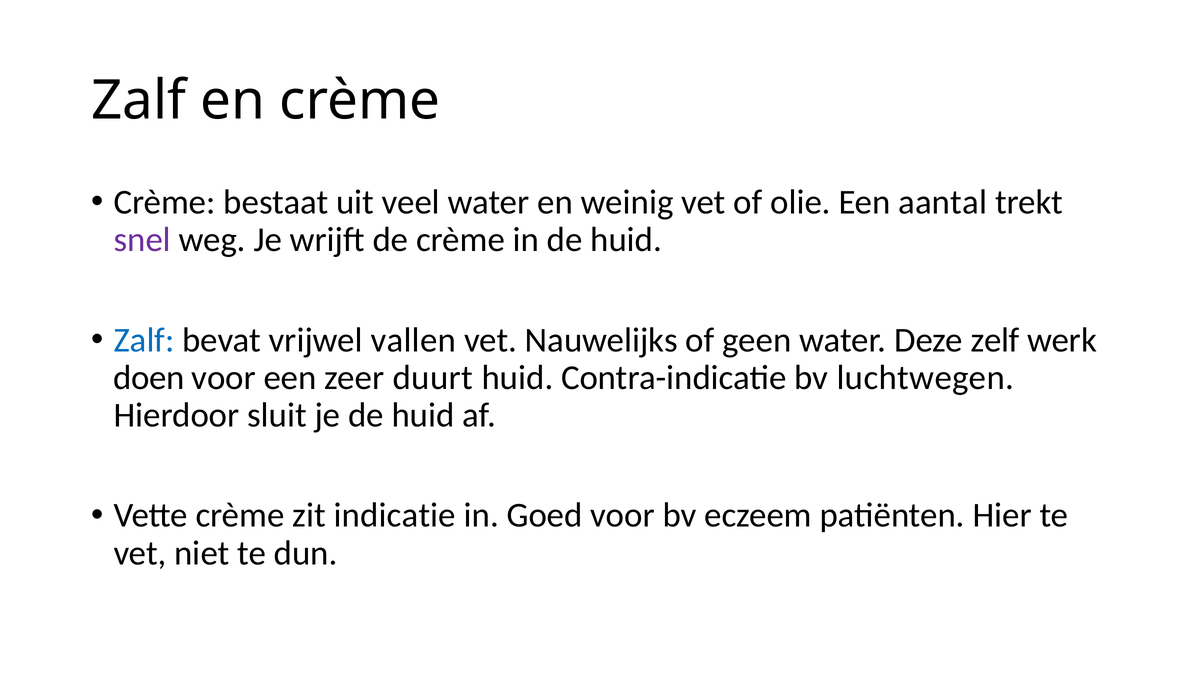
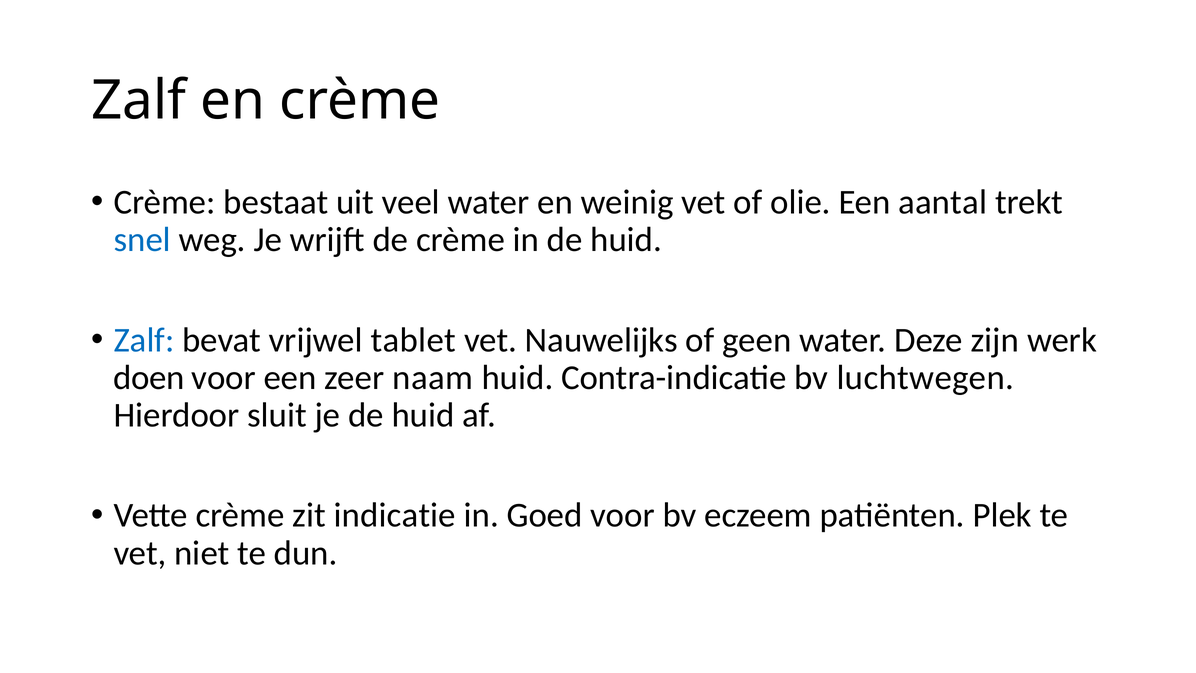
snel colour: purple -> blue
vallen: vallen -> tablet
zelf: zelf -> zijn
duurt: duurt -> naam
Hier: Hier -> Plek
